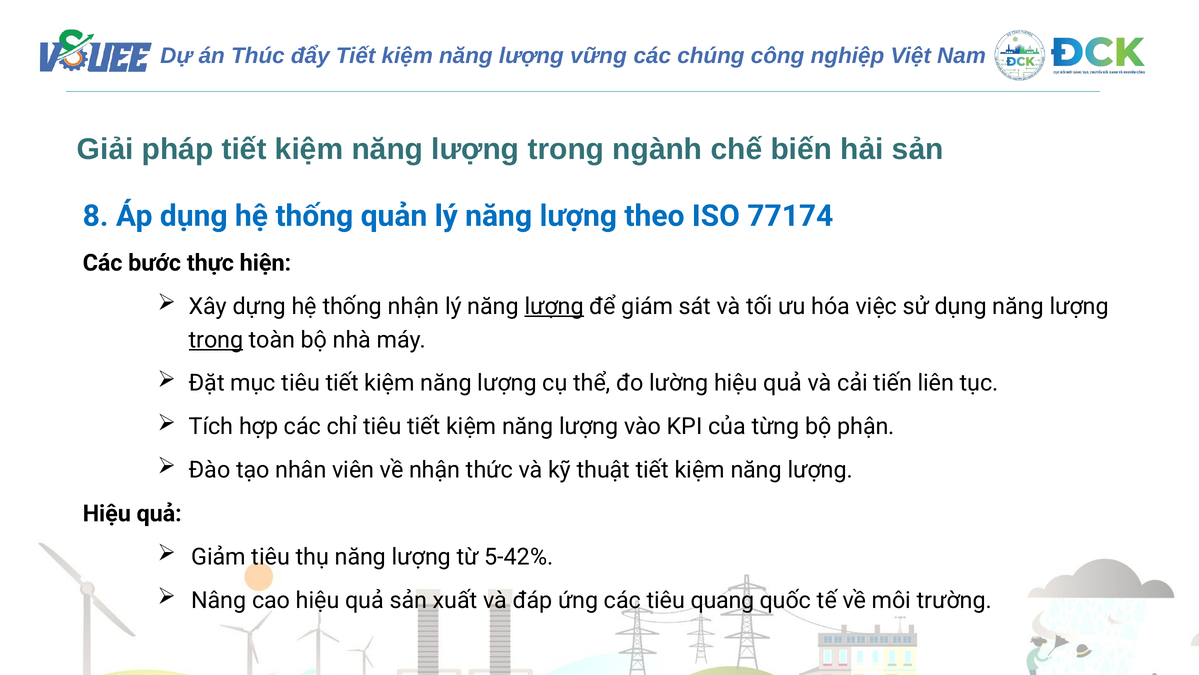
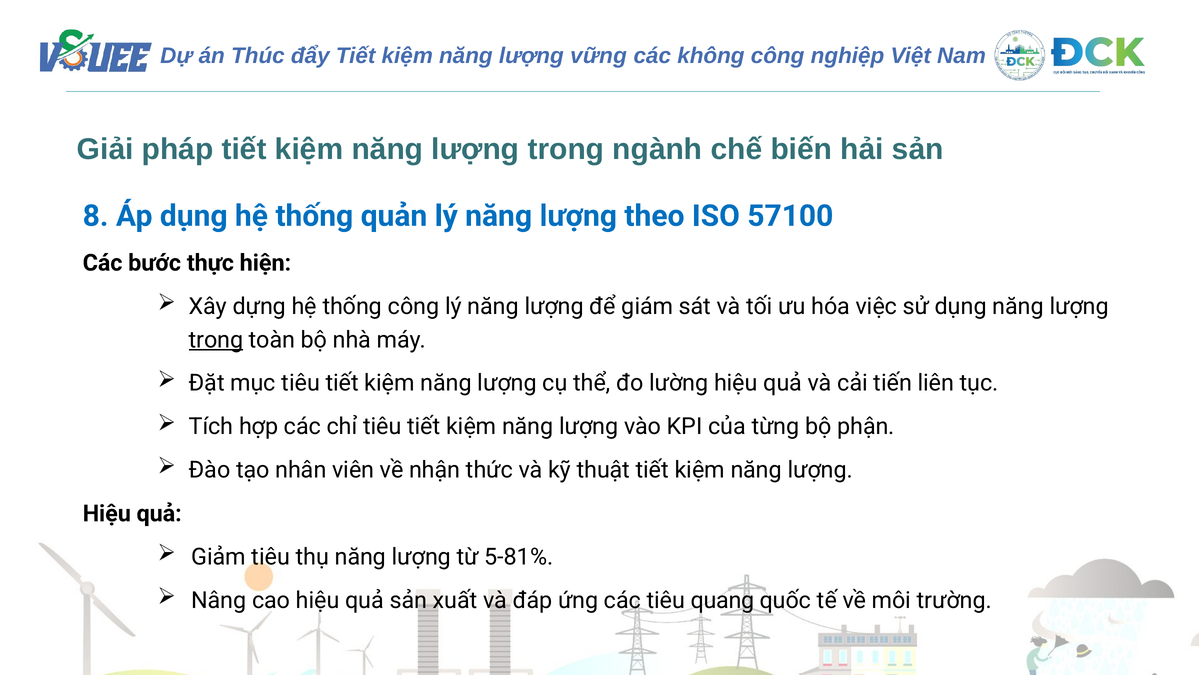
chúng: chúng -> không
77174: 77174 -> 57100
thống nhận: nhận -> công
lượng at (554, 306) underline: present -> none
5-42%: 5-42% -> 5-81%
